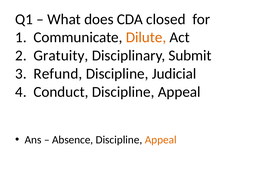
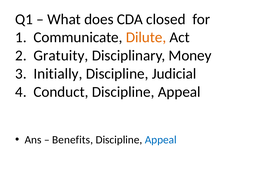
Submit: Submit -> Money
Refund: Refund -> Initially
Absence: Absence -> Benefits
Appeal at (161, 140) colour: orange -> blue
